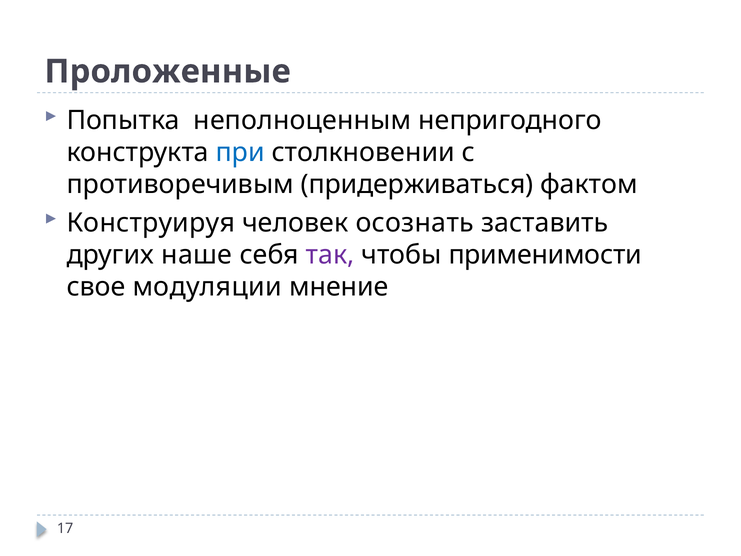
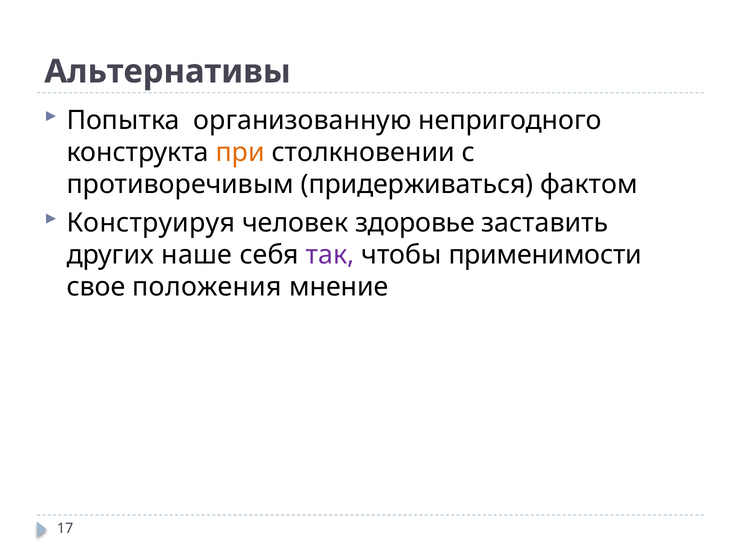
Проложенные: Проложенные -> Альтернативы
неполноценным: неполноценным -> организованную
при colour: blue -> orange
осознать: осознать -> здоровье
модуляции: модуляции -> положения
